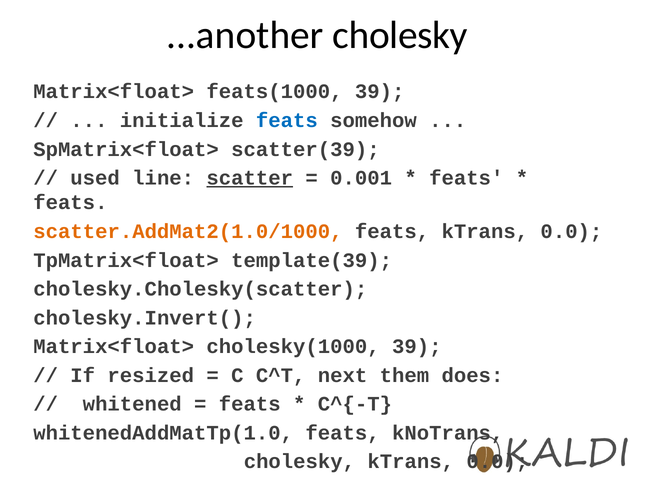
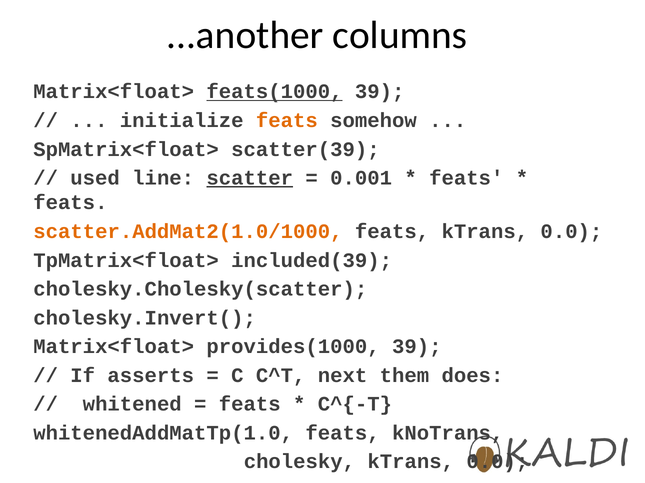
...another cholesky: cholesky -> columns
feats(1000 underline: none -> present
feats at (287, 121) colour: blue -> orange
template(39: template(39 -> included(39
cholesky(1000: cholesky(1000 -> provides(1000
resized: resized -> asserts
